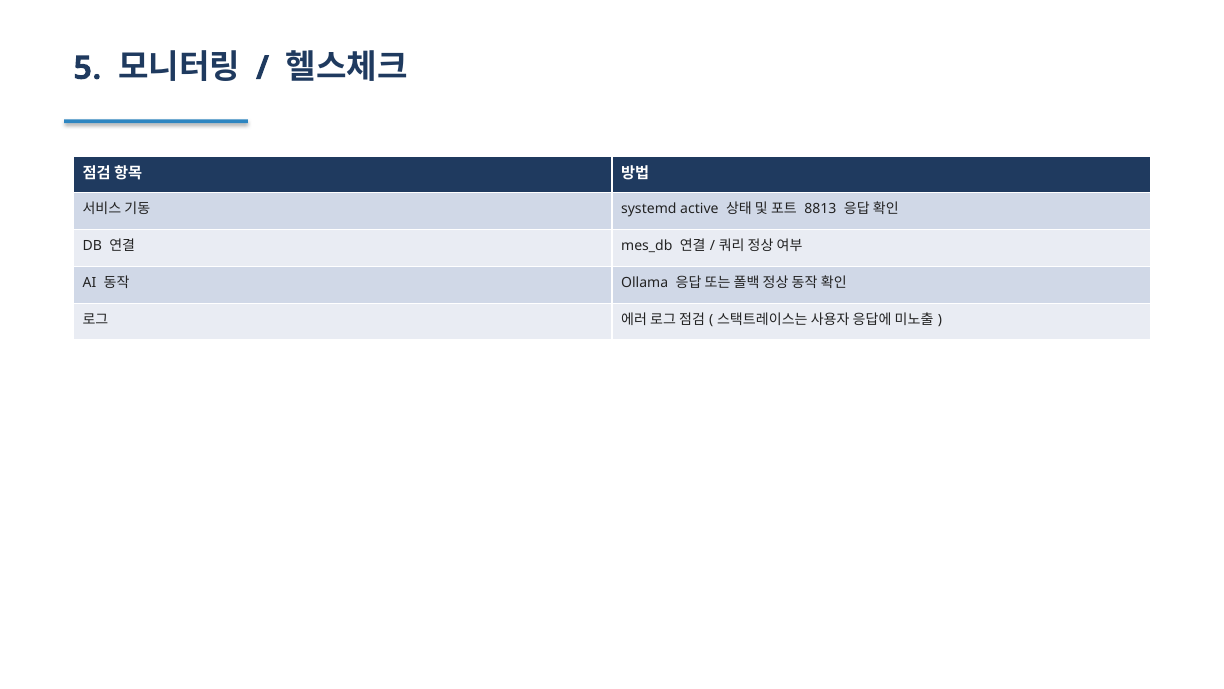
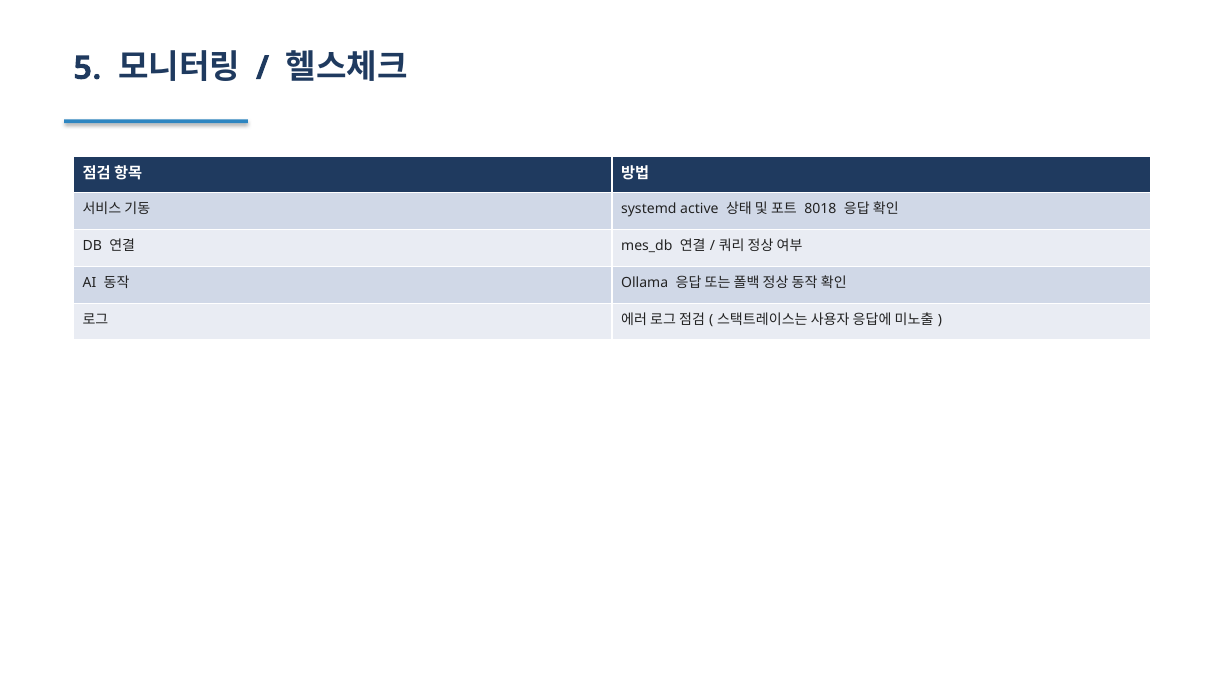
8813: 8813 -> 8018
